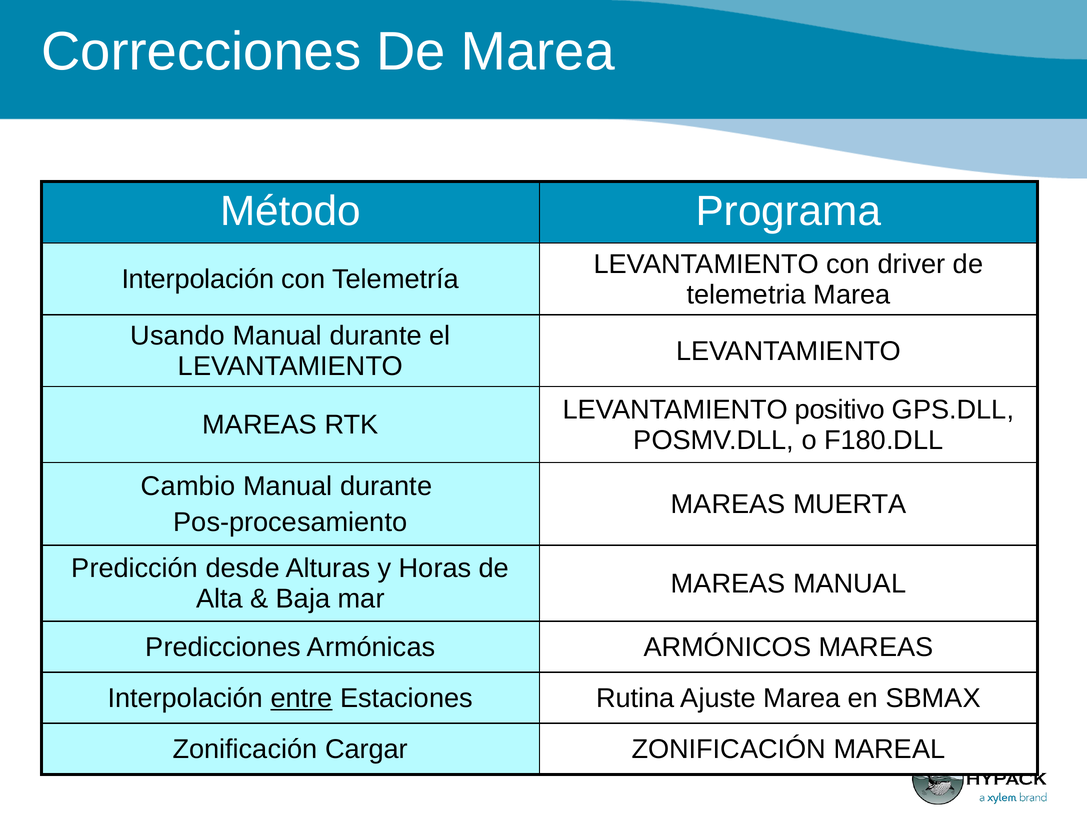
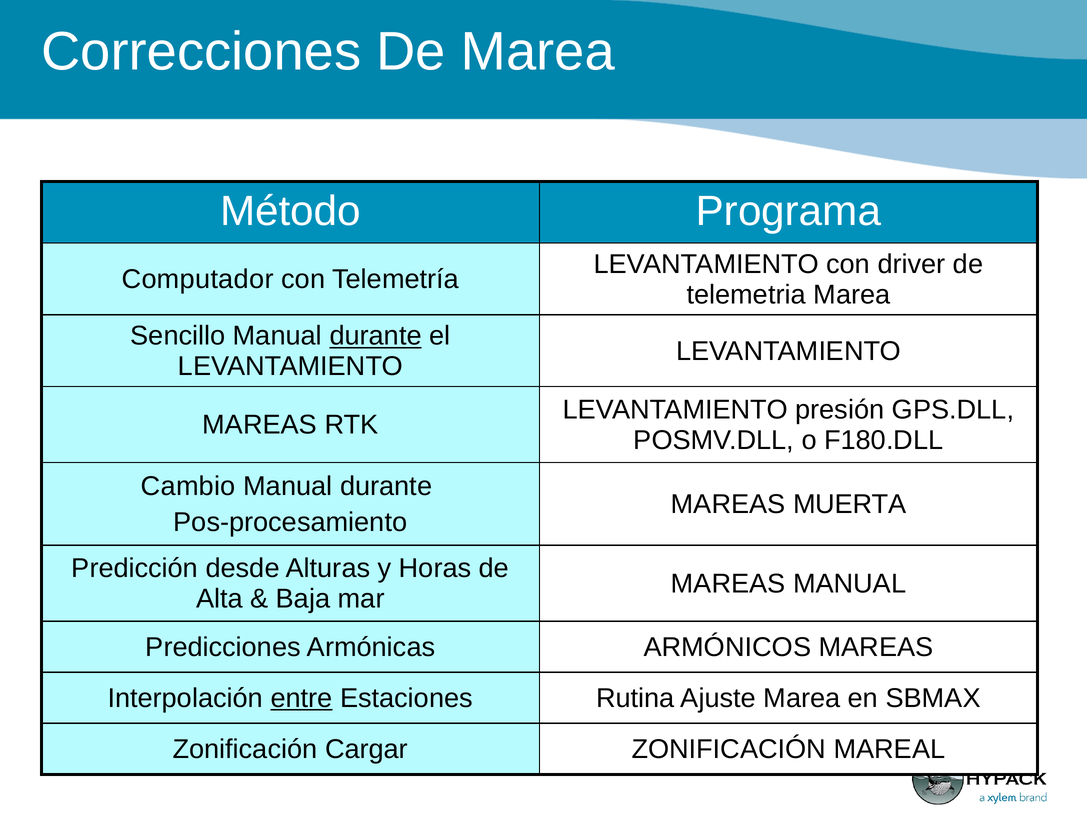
Interpolación at (198, 279): Interpolación -> Computador
Usando: Usando -> Sencillo
durante at (376, 336) underline: none -> present
positivo: positivo -> presión
